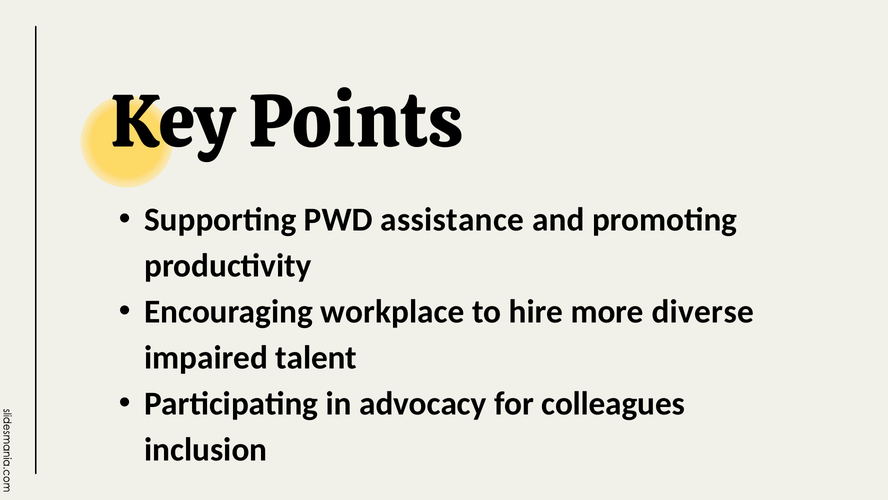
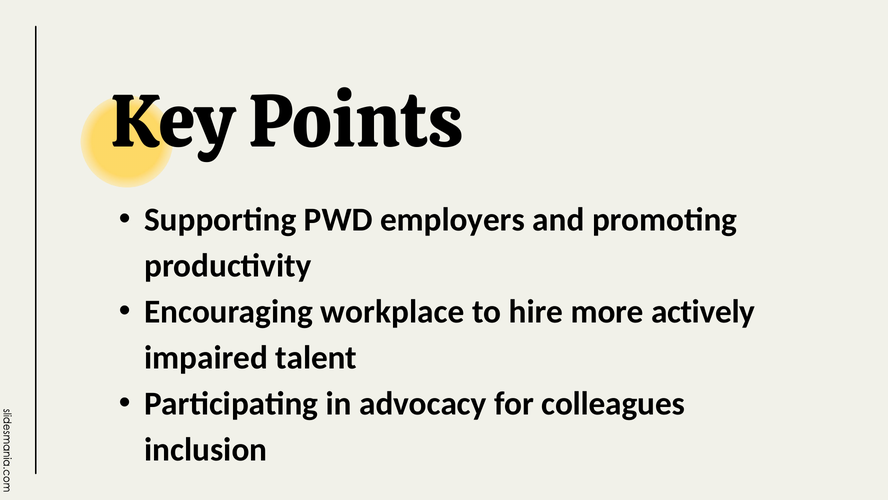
assistance: assistance -> employers
diverse: diverse -> actively
